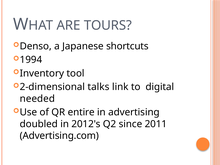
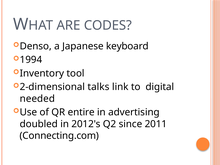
TOURS: TOURS -> CODES
shortcuts: shortcuts -> keyboard
Advertising.com: Advertising.com -> Connecting.com
